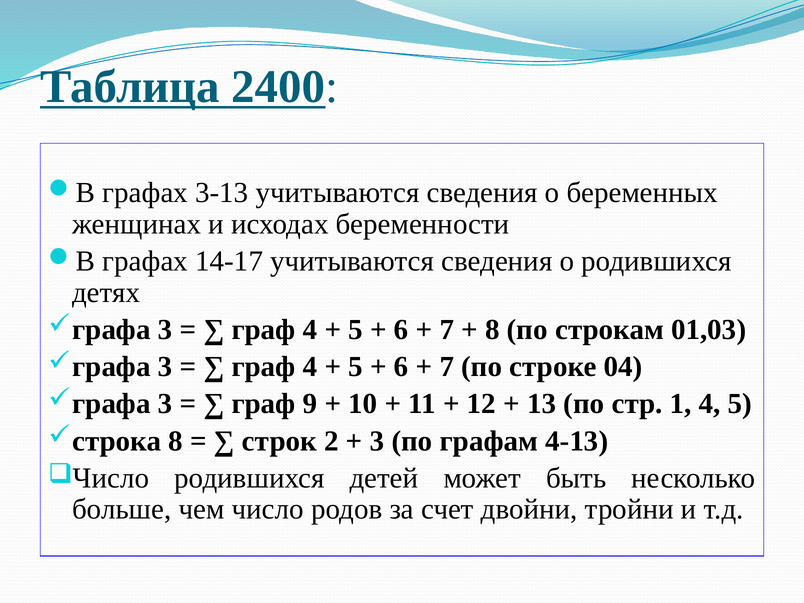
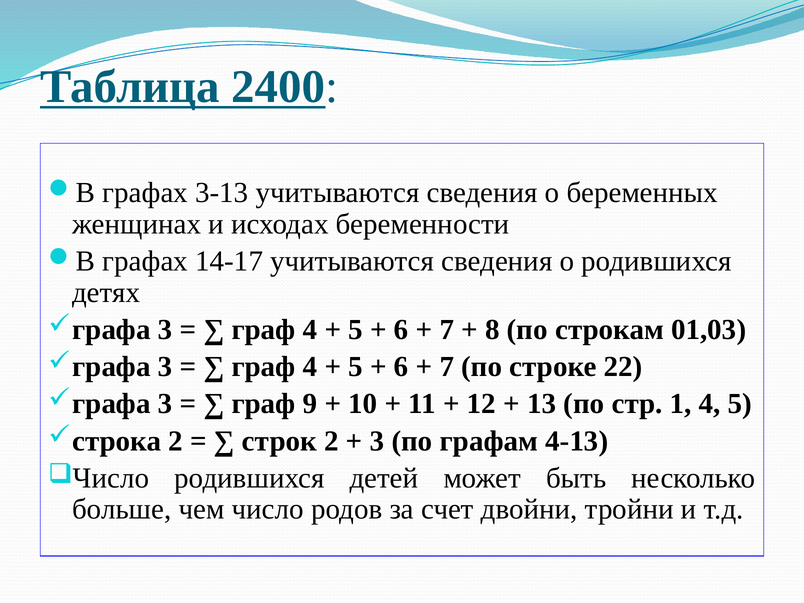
04: 04 -> 22
8 at (176, 441): 8 -> 2
